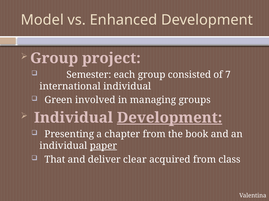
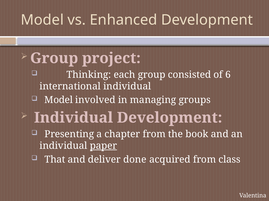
Semester: Semester -> Thinking
7: 7 -> 6
Green at (59, 100): Green -> Model
Development at (170, 118) underline: present -> none
clear: clear -> done
